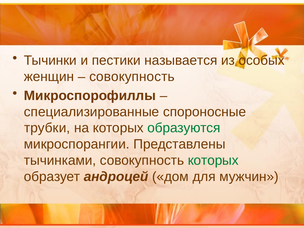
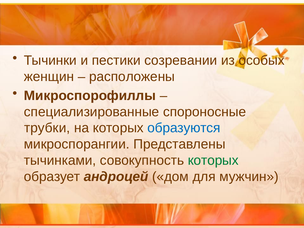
называется: называется -> созревании
совокупность at (132, 77): совокупность -> расположены
образуются colour: green -> blue
